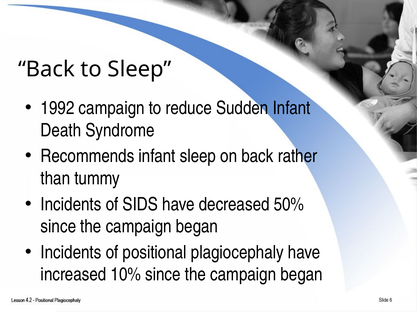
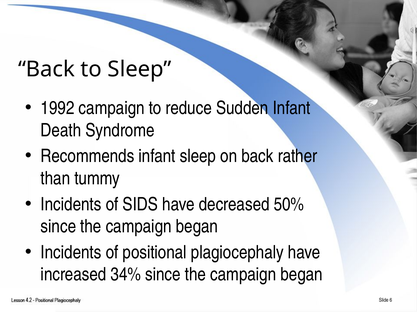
10%: 10% -> 34%
